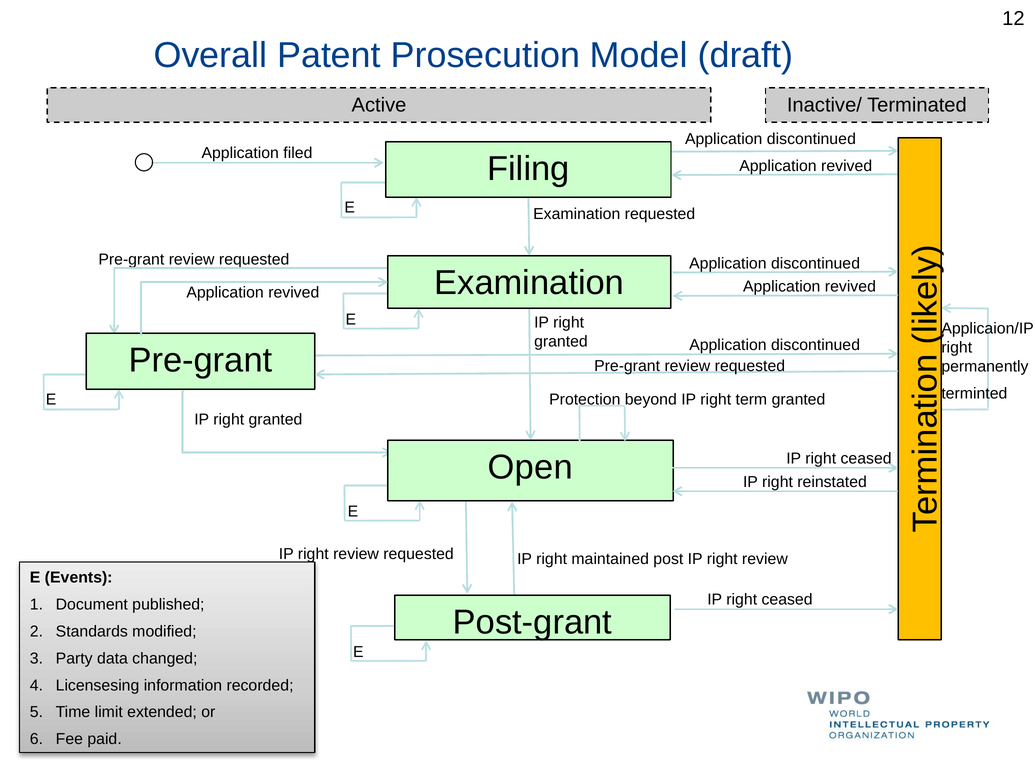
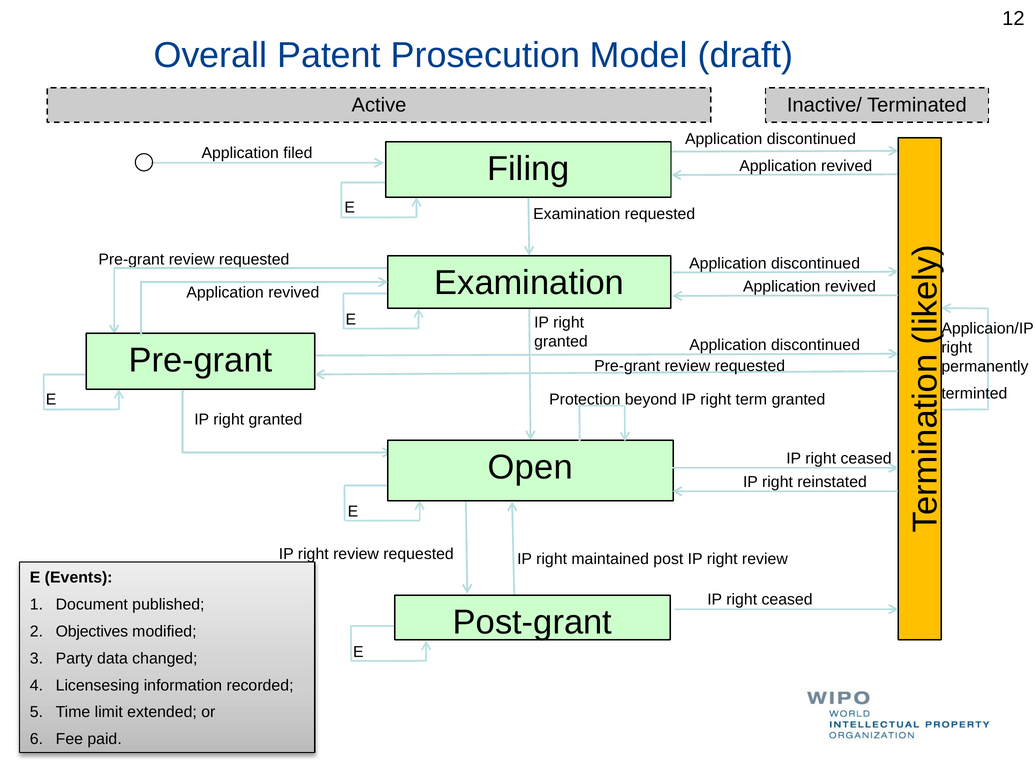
Standards: Standards -> Objectives
